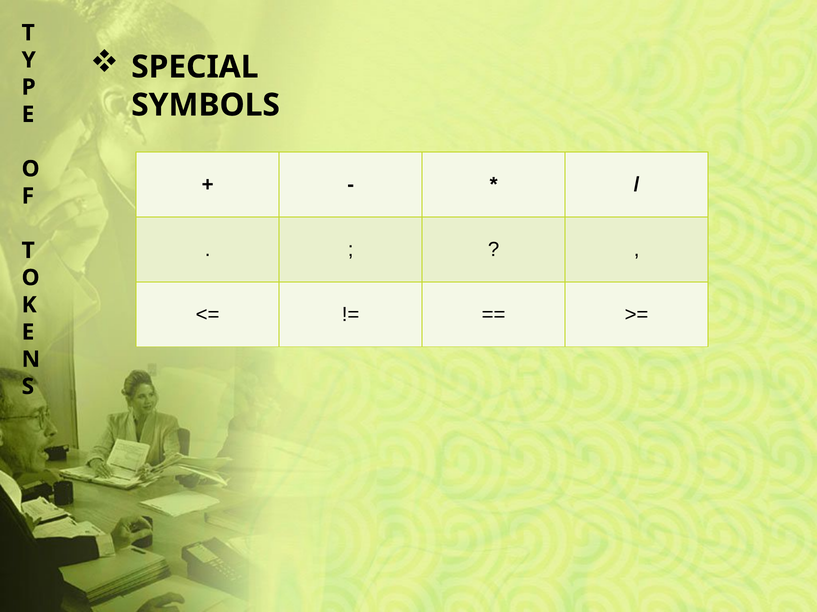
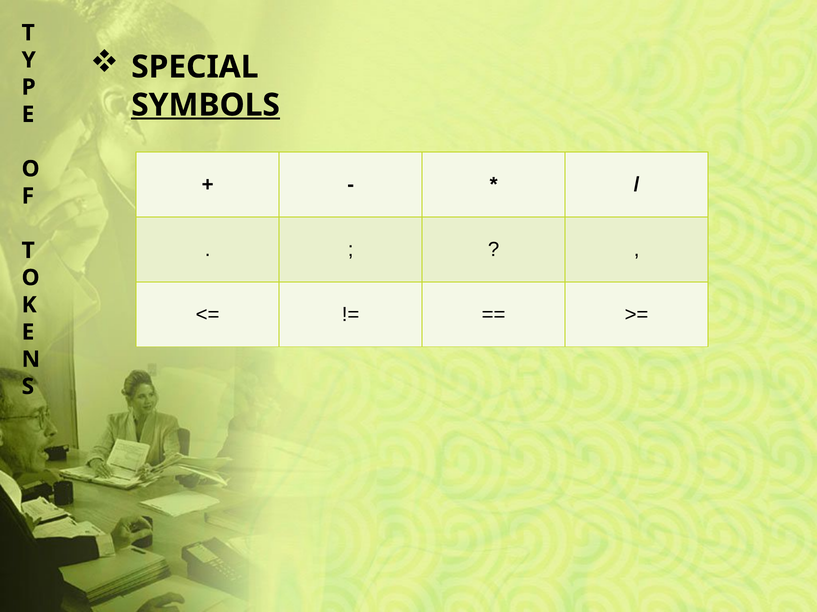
SYMBOLS underline: none -> present
